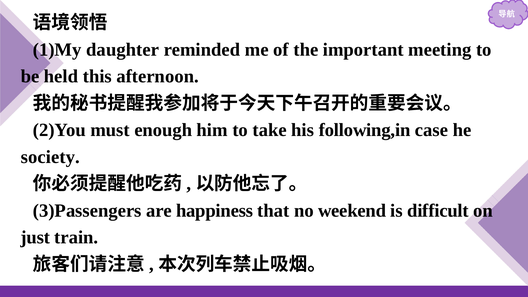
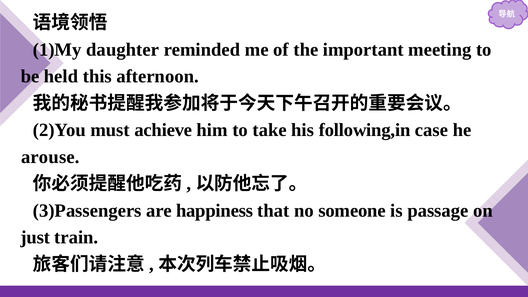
enough: enough -> achieve
society: society -> arouse
weekend: weekend -> someone
difficult: difficult -> passage
